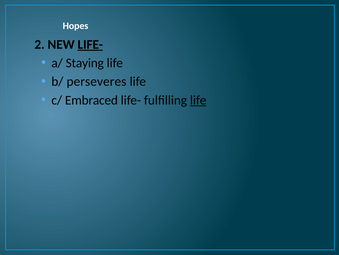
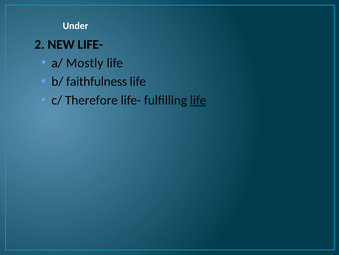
Hopes: Hopes -> Under
LIFE- at (90, 44) underline: present -> none
Staying: Staying -> Mostly
perseveres: perseveres -> faithfulness
Embraced: Embraced -> Therefore
